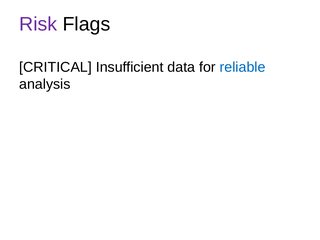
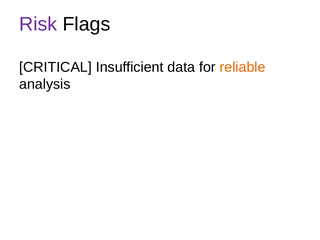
reliable colour: blue -> orange
